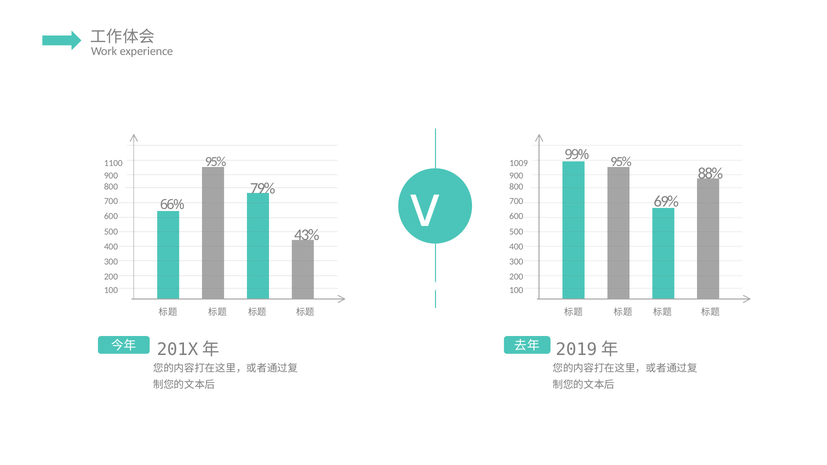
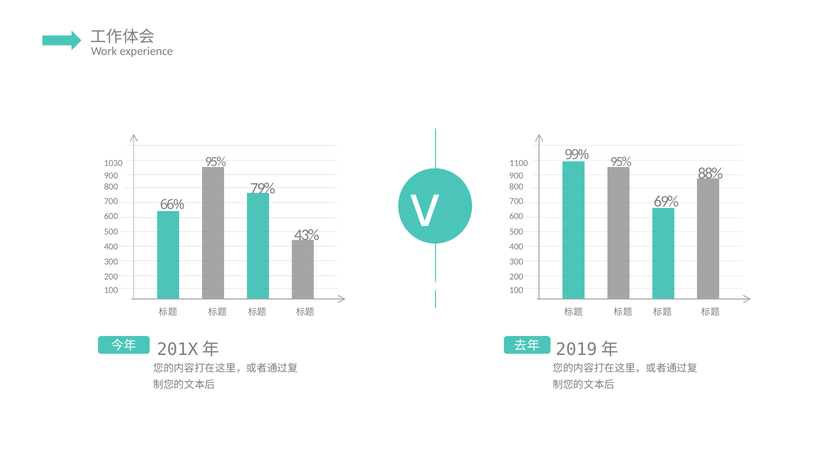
1100: 1100 -> 1030
1009: 1009 -> 1100
